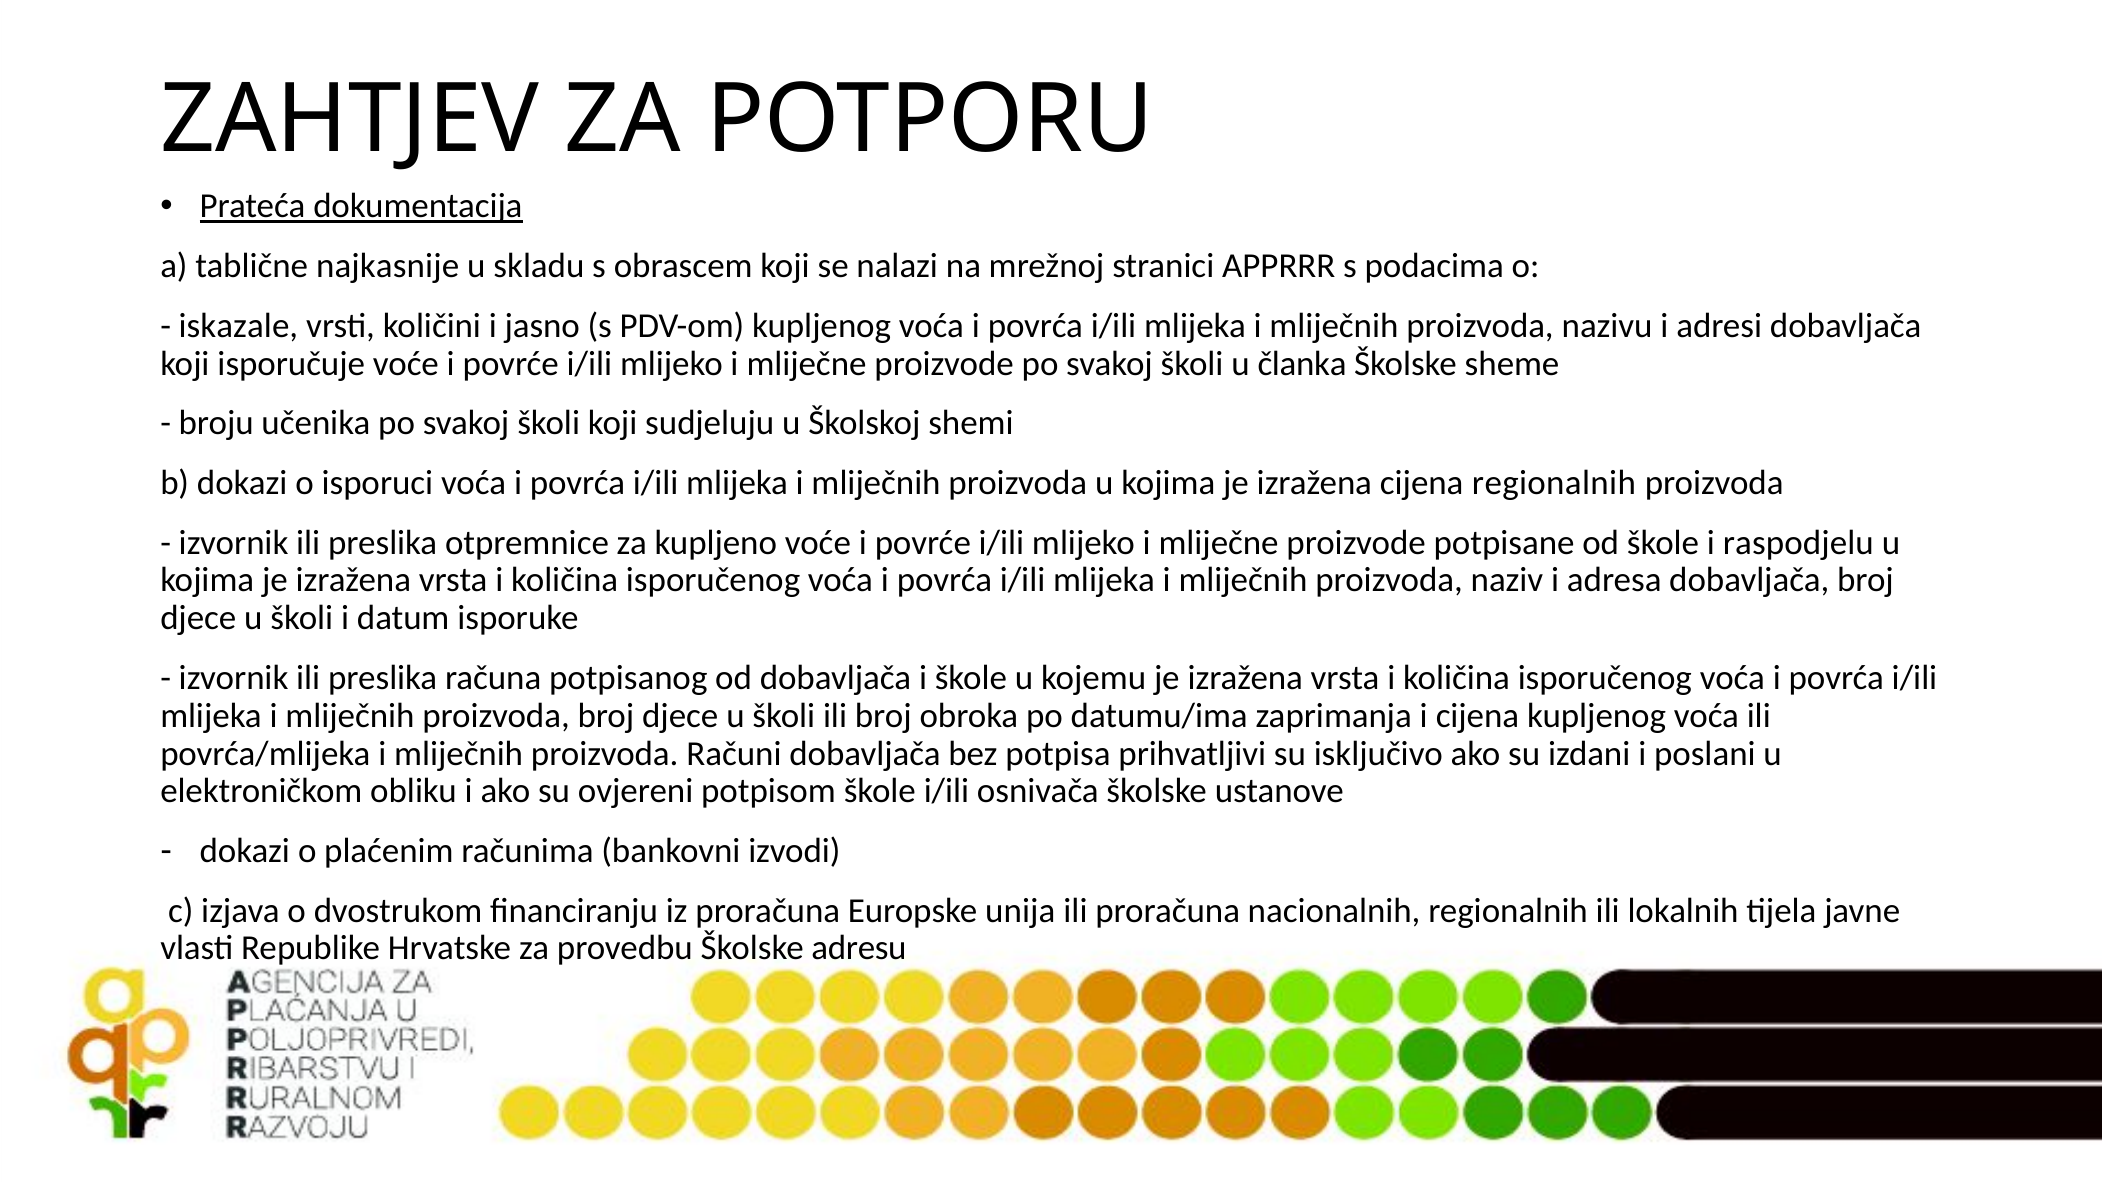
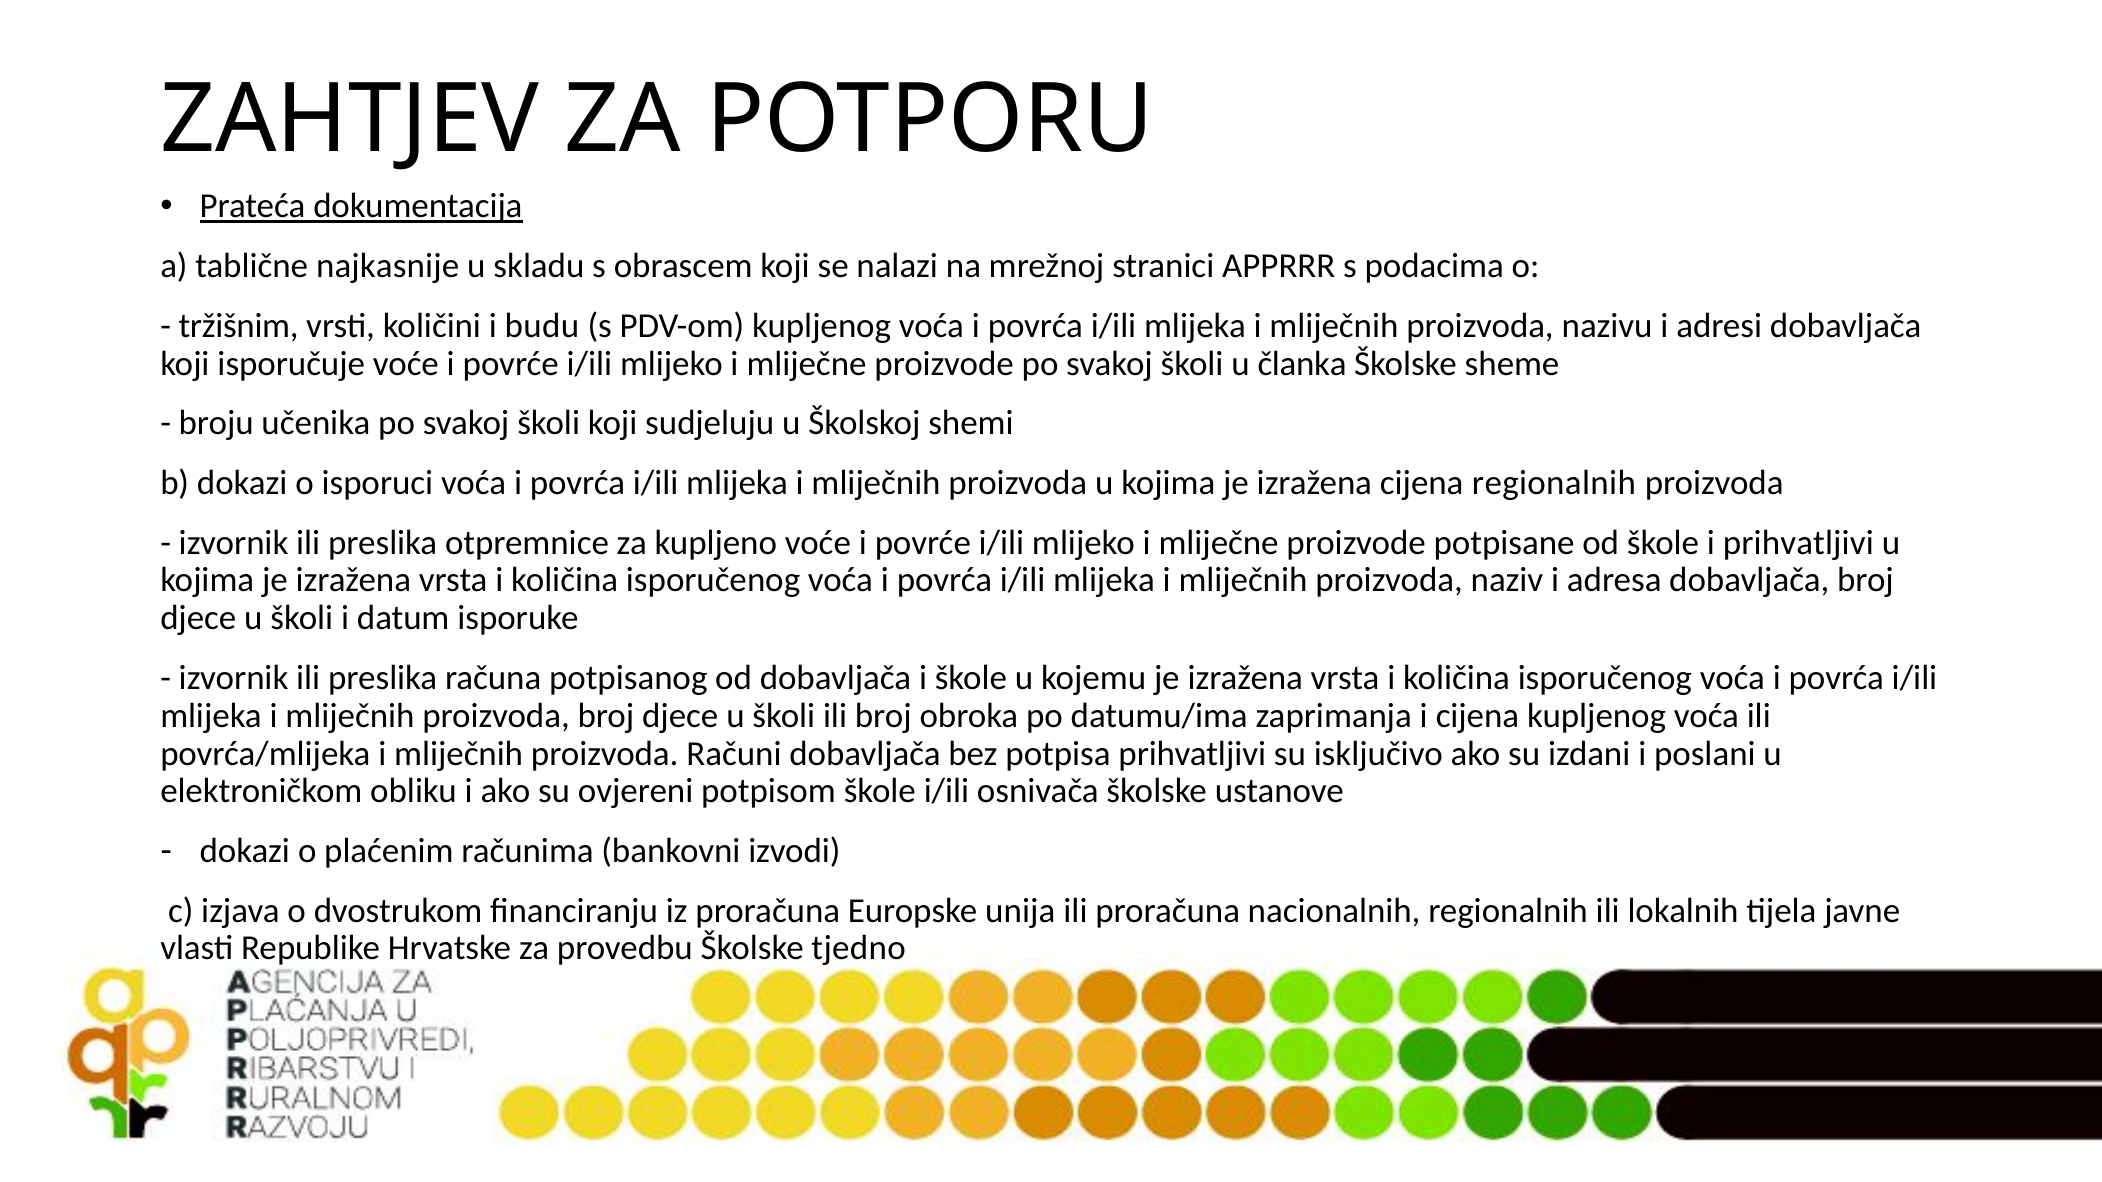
iskazale: iskazale -> tržišnim
jasno: jasno -> budu
i raspodjelu: raspodjelu -> prihvatljivi
adresu: adresu -> tjedno
